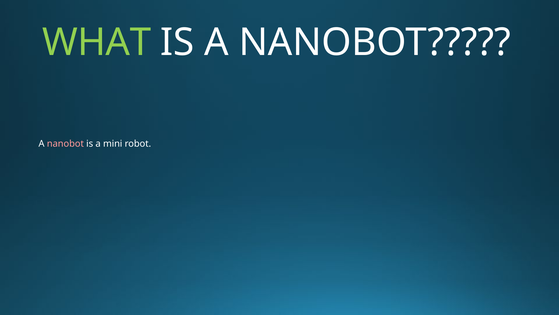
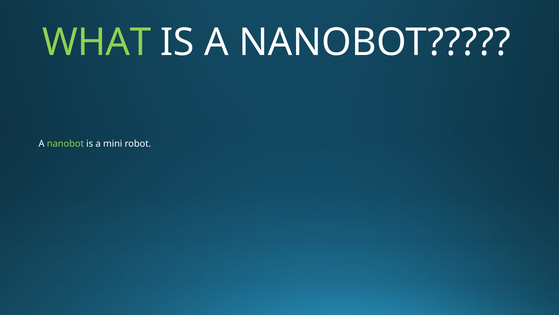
nanobot at (65, 143) colour: pink -> light green
